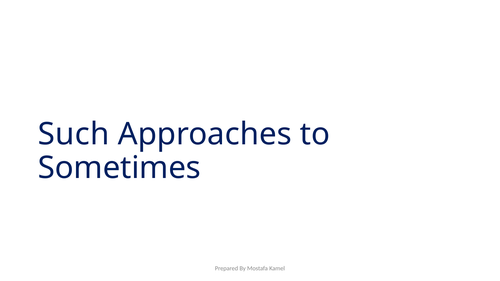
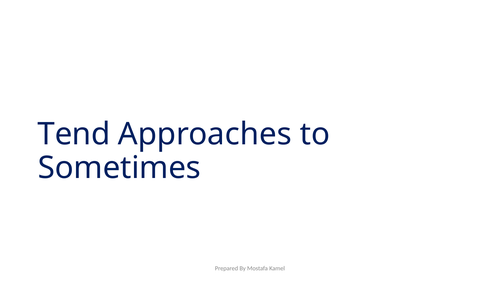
Such: Such -> Tend
